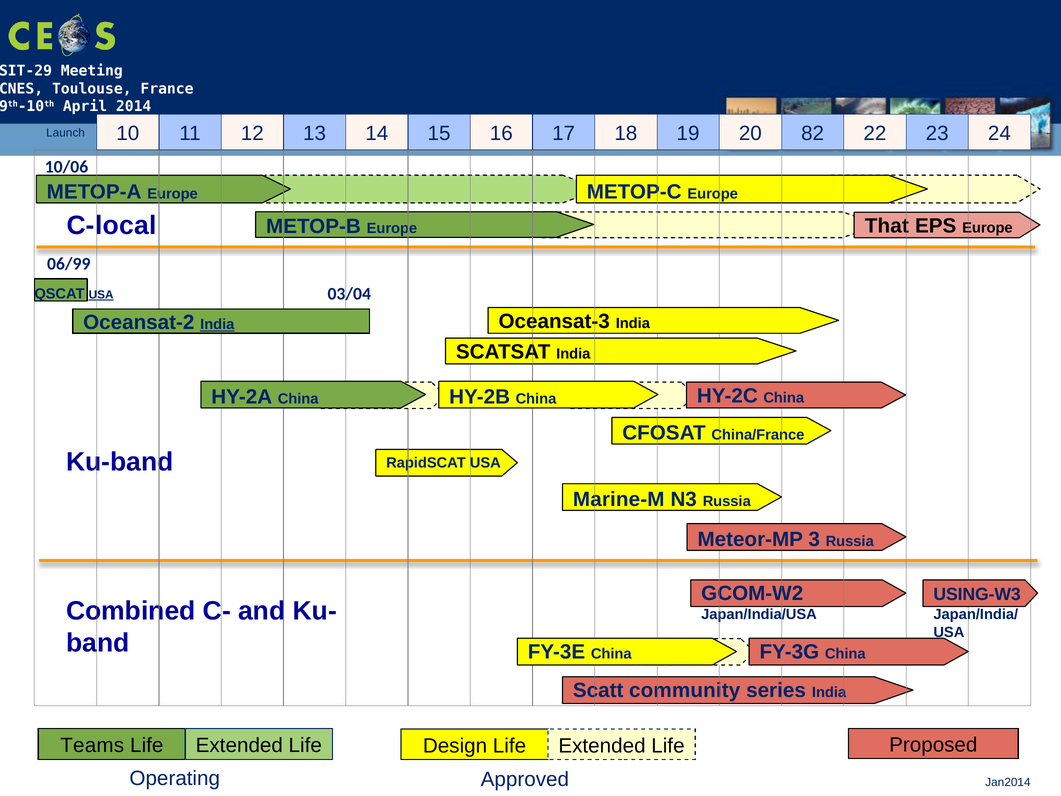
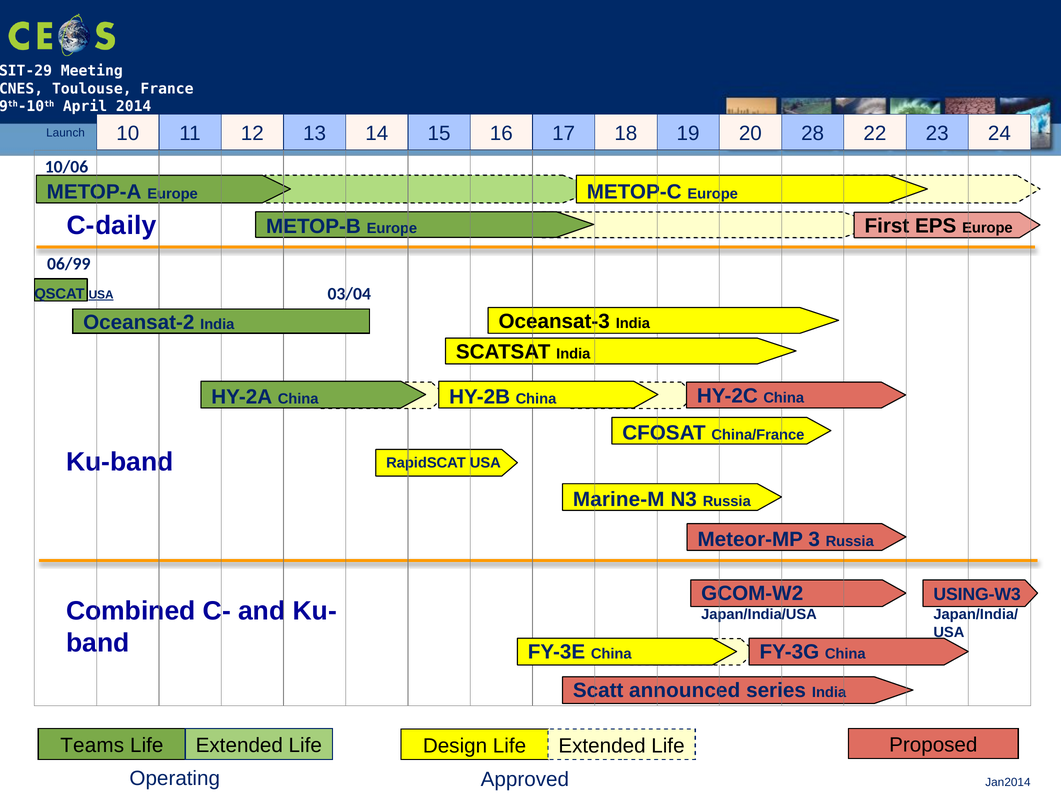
82: 82 -> 28
C-local: C-local -> C-daily
That: That -> First
India at (217, 325) underline: present -> none
community: community -> announced
